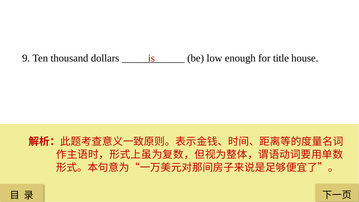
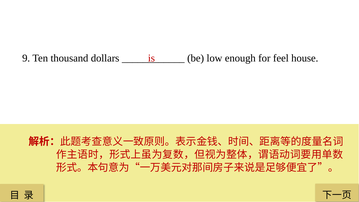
title: title -> feel
